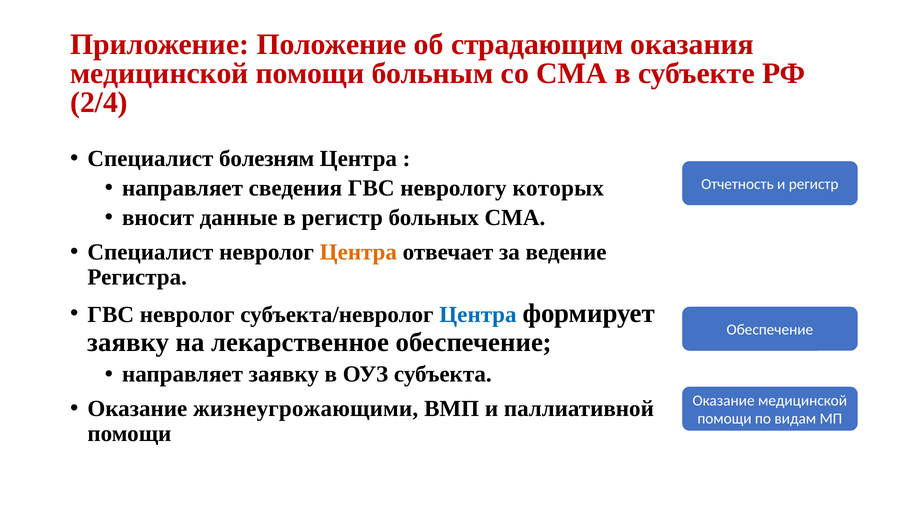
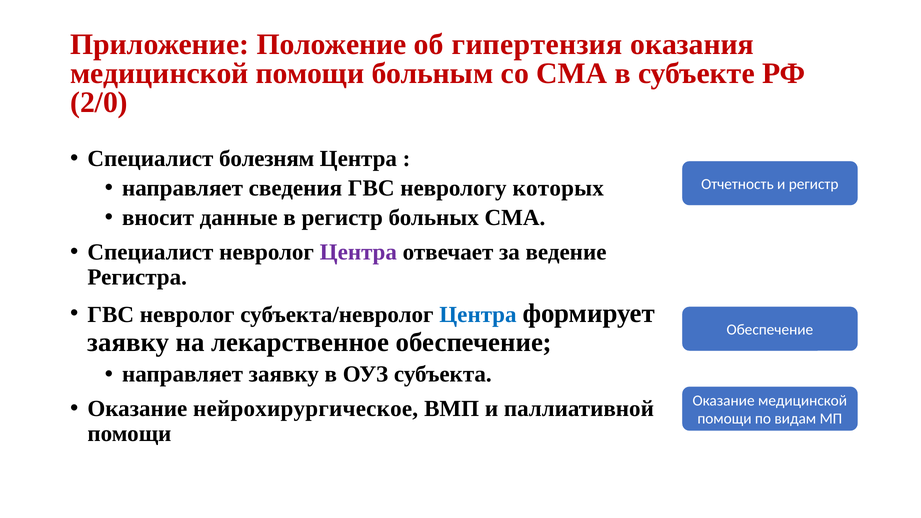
страдающим: страдающим -> гипертензия
2/4: 2/4 -> 2/0
Центра at (358, 252) colour: orange -> purple
жизнеугрожающими: жизнеугрожающими -> нейрохирургическое
